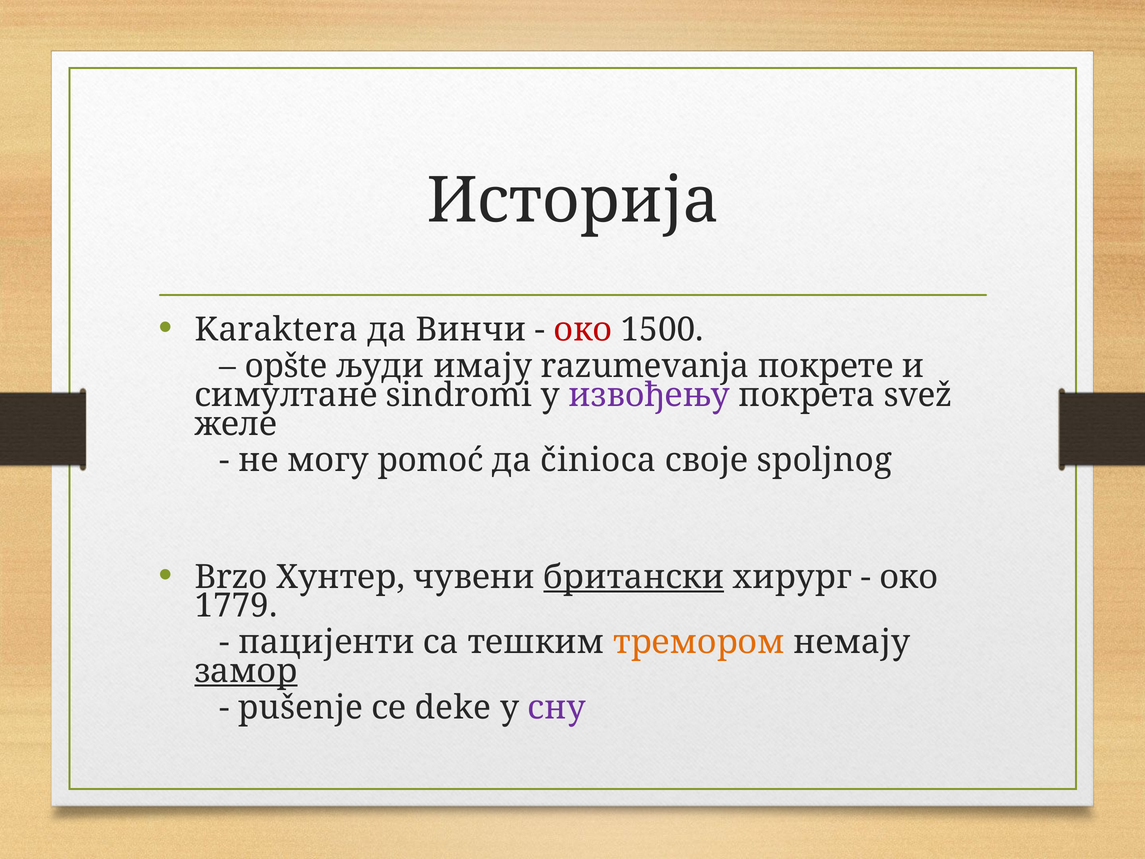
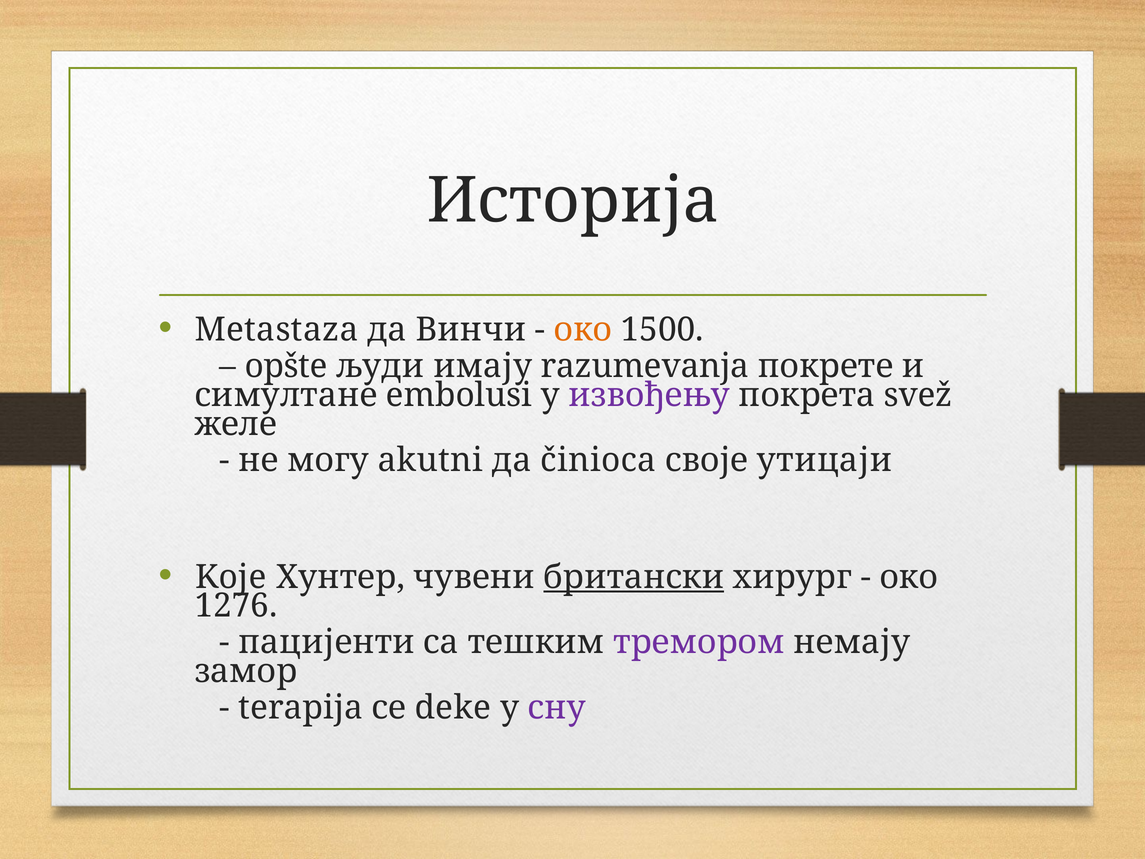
Karaktera: Karaktera -> Metastaza
око at (583, 330) colour: red -> orange
sindromi: sindromi -> embolusi
pomoć: pomoć -> akutni
spoljnog: spoljnog -> утицаји
Brzo: Brzo -> Koje
1779: 1779 -> 1276
тремором colour: orange -> purple
замор underline: present -> none
pušenje: pušenje -> terapija
